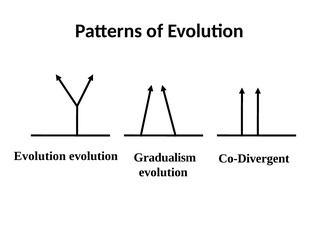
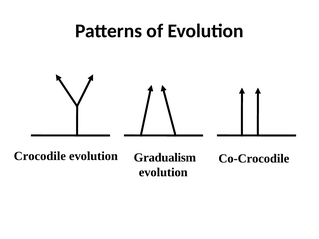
Evolution at (40, 156): Evolution -> Crocodile
Co-Divergent: Co-Divergent -> Co-Crocodile
